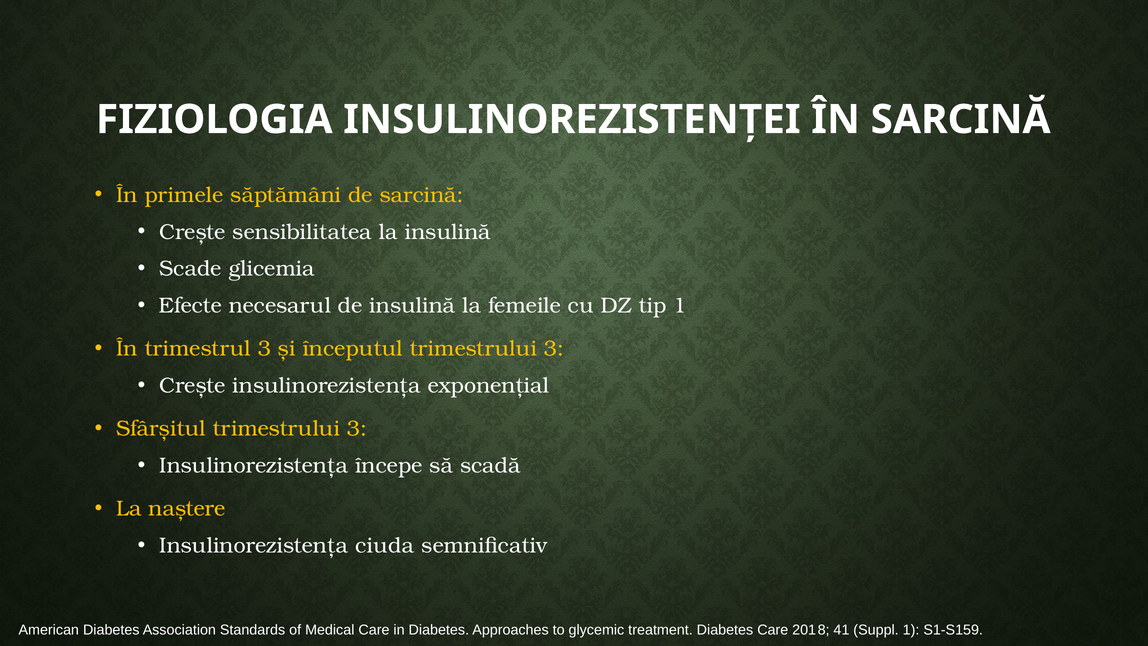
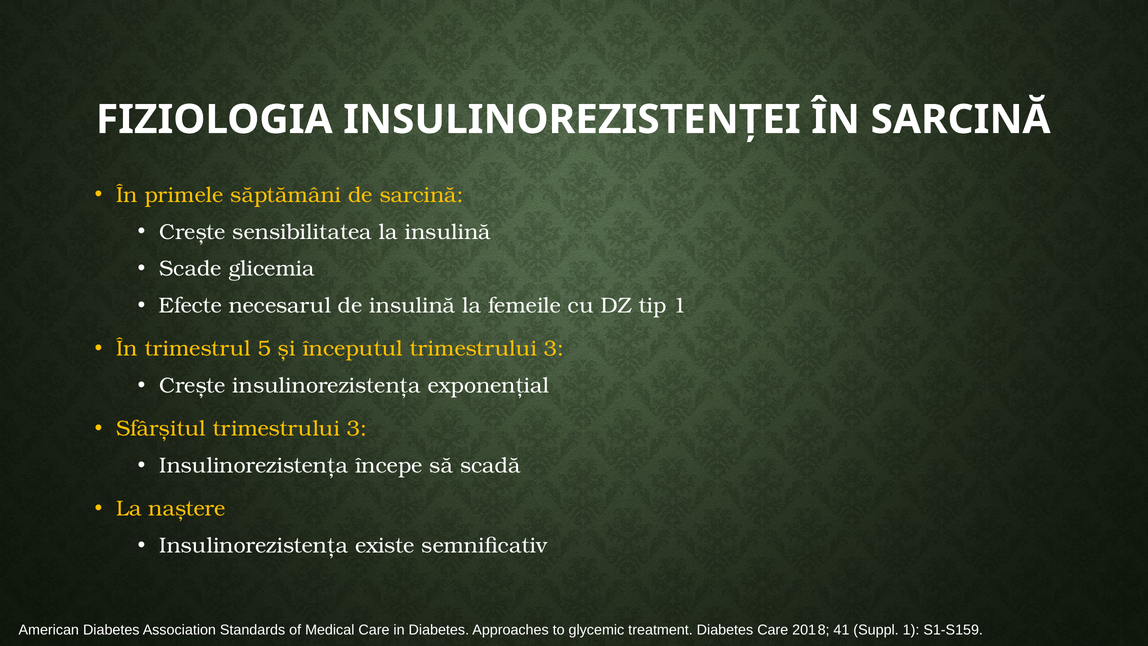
trimestrul 3: 3 -> 5
ciuda: ciuda -> existe
